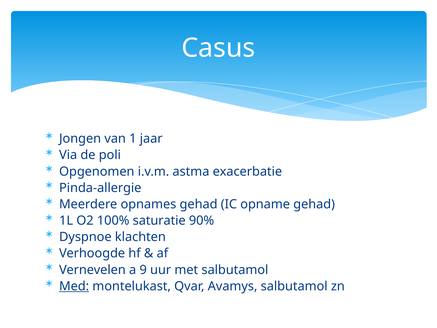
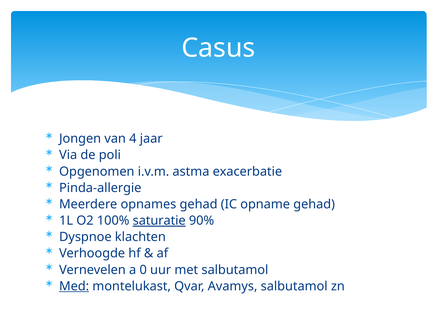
1: 1 -> 4
saturatie underline: none -> present
9: 9 -> 0
